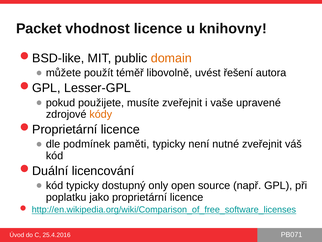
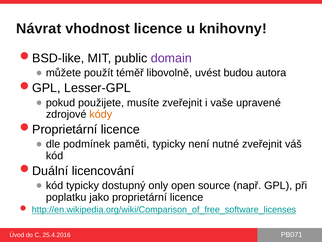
Packet: Packet -> Návrat
domain colour: orange -> purple
řešení: řešení -> budou
